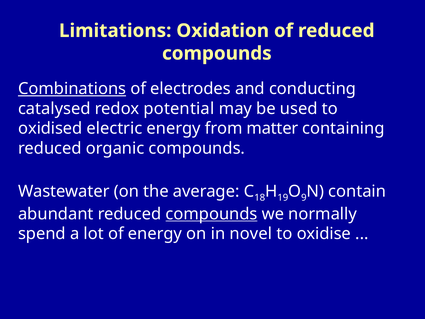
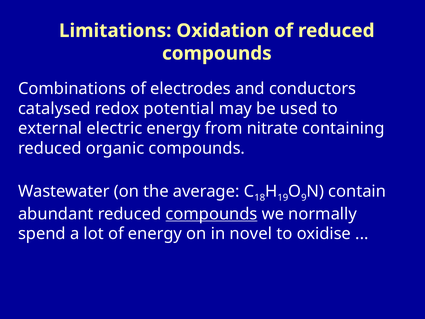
Combinations underline: present -> none
conducting: conducting -> conductors
oxidised: oxidised -> external
matter: matter -> nitrate
